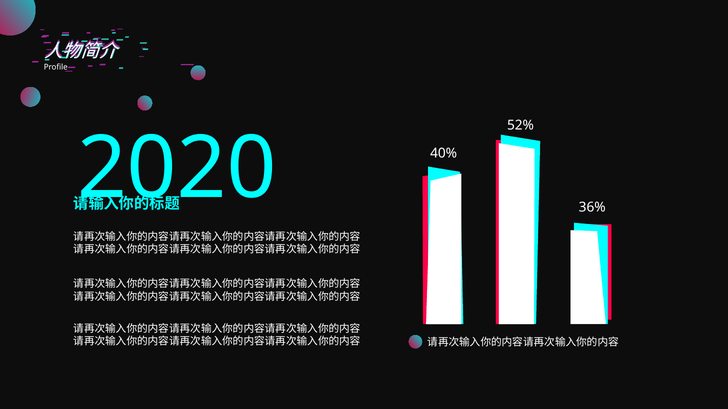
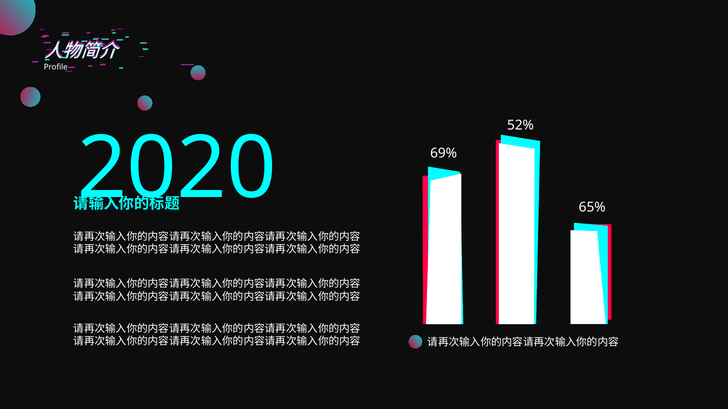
40%: 40% -> 69%
36%: 36% -> 65%
